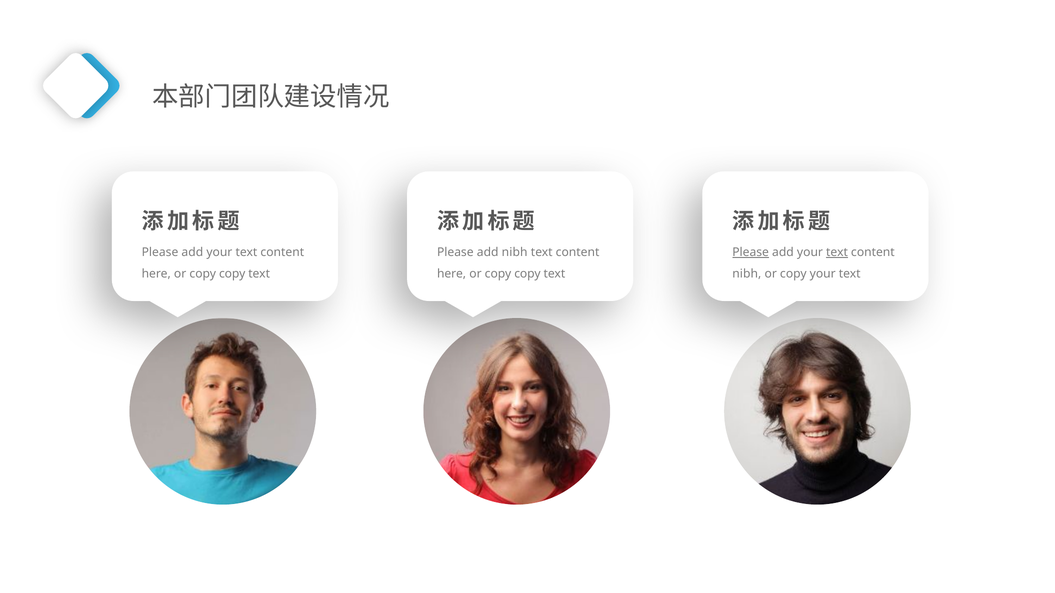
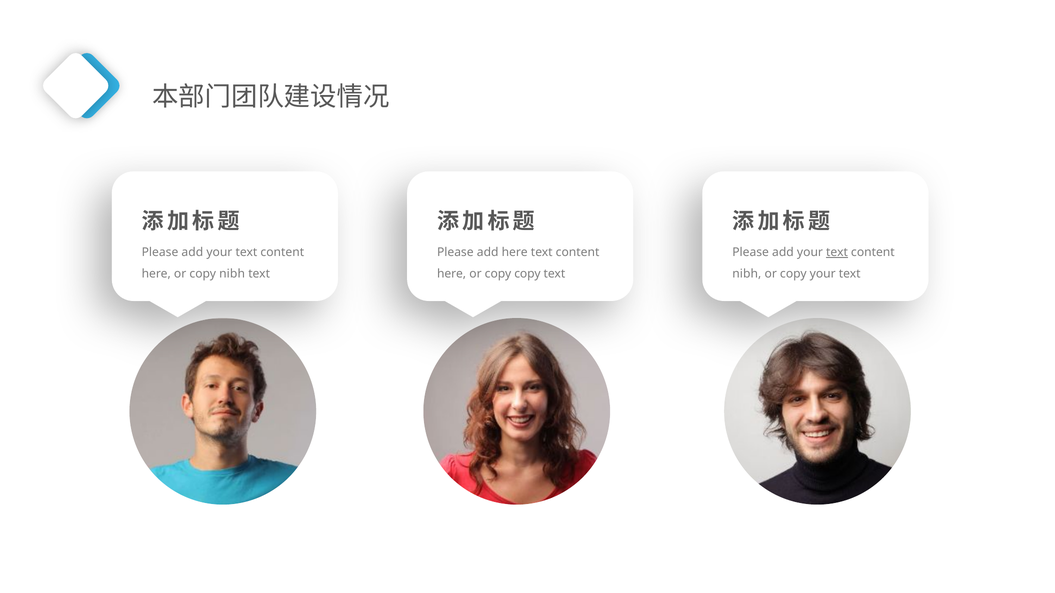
add nibh: nibh -> here
Please at (751, 252) underline: present -> none
copy at (232, 274): copy -> nibh
